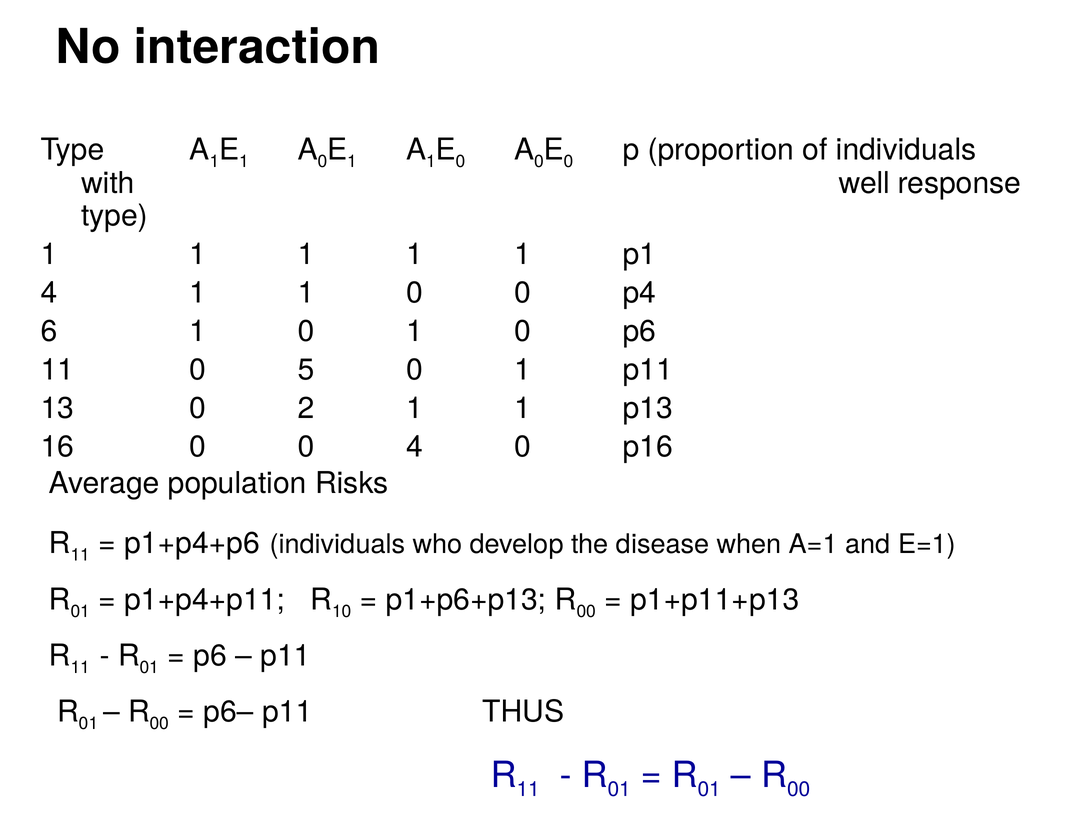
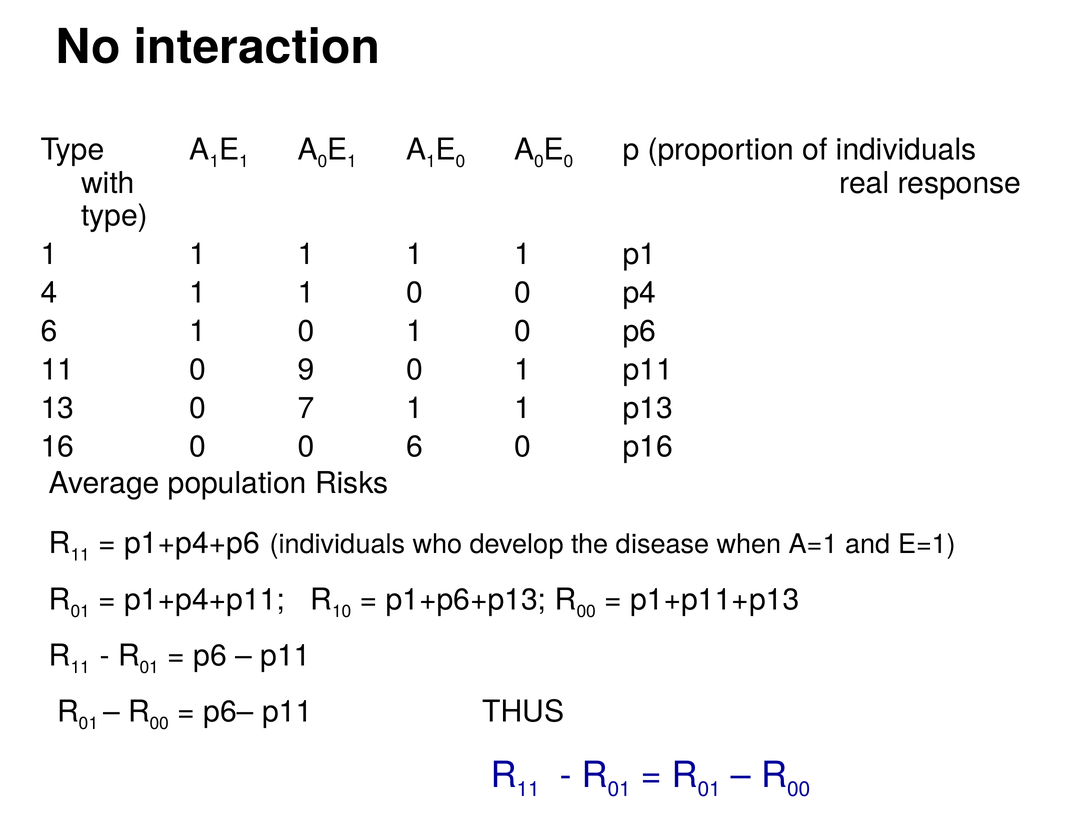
well: well -> real
5: 5 -> 9
2: 2 -> 7
0 4: 4 -> 6
